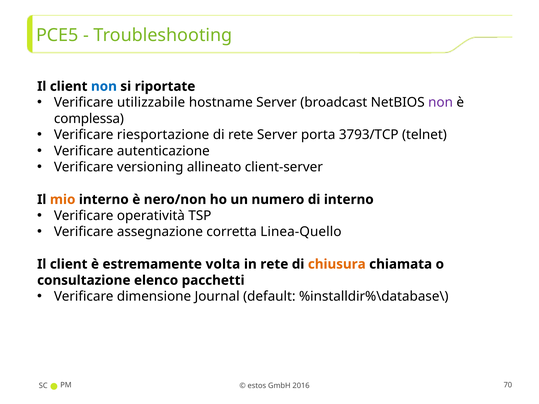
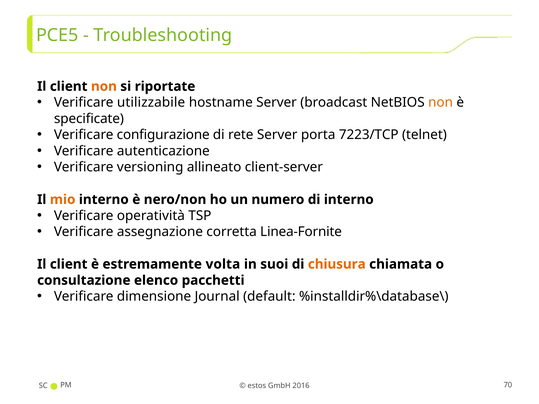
non at (104, 86) colour: blue -> orange
non at (441, 103) colour: purple -> orange
complessa: complessa -> specificate
riesportazione: riesportazione -> configurazione
3793/TCP: 3793/TCP -> 7223/TCP
Linea-Quello: Linea-Quello -> Linea-Fornite
in rete: rete -> suoi
